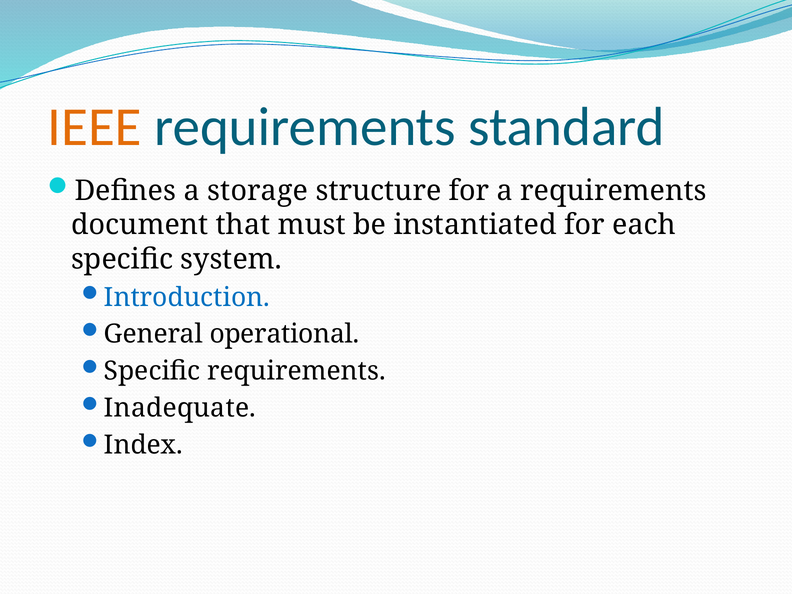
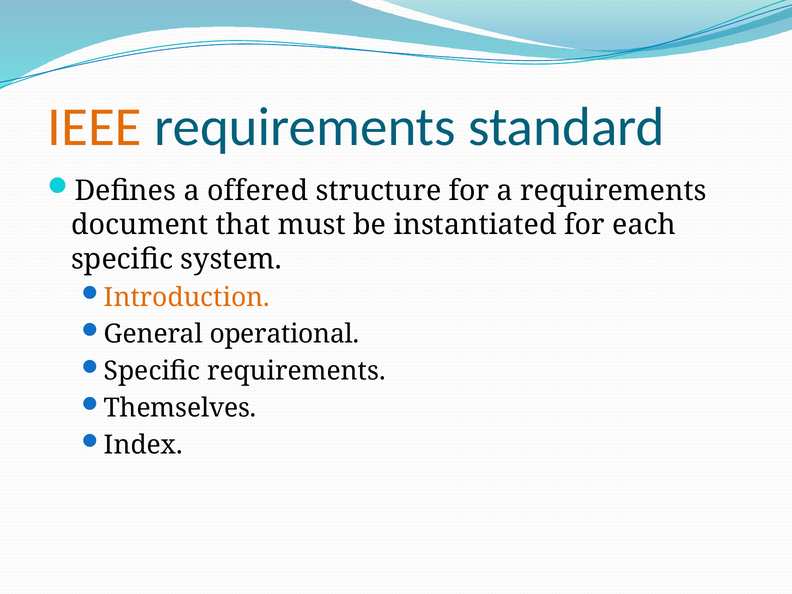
storage: storage -> offered
Introduction colour: blue -> orange
Inadequate: Inadequate -> Themselves
